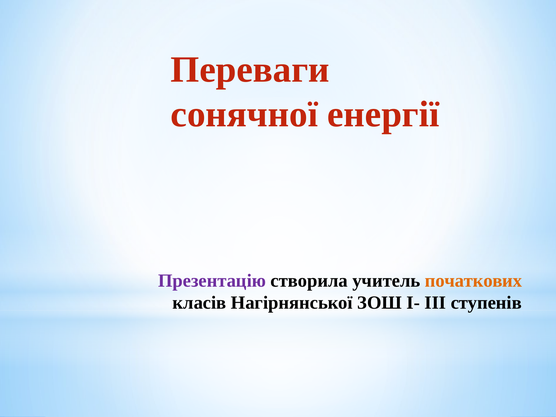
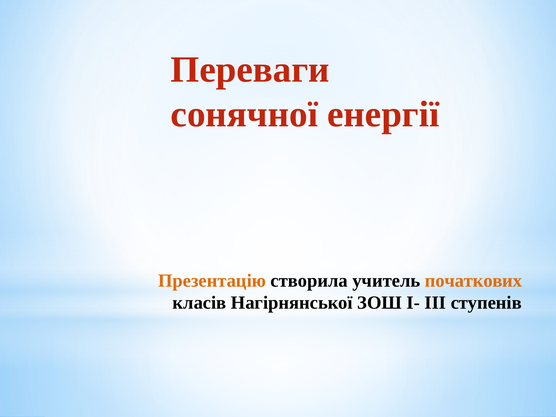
Презентацію colour: purple -> orange
